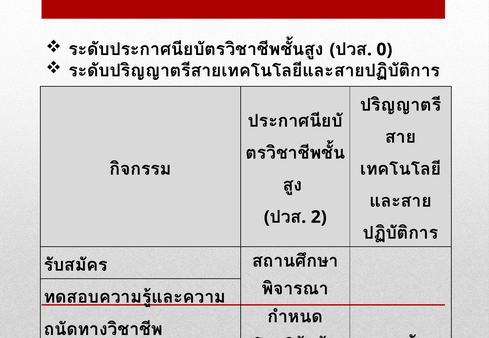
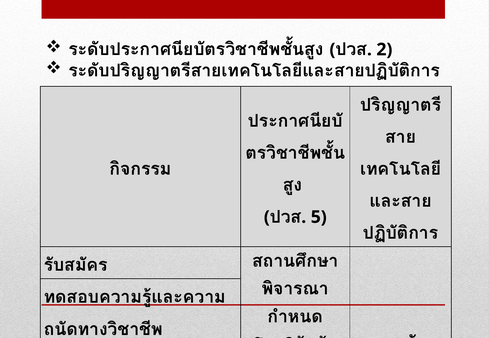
0: 0 -> 2
2: 2 -> 5
